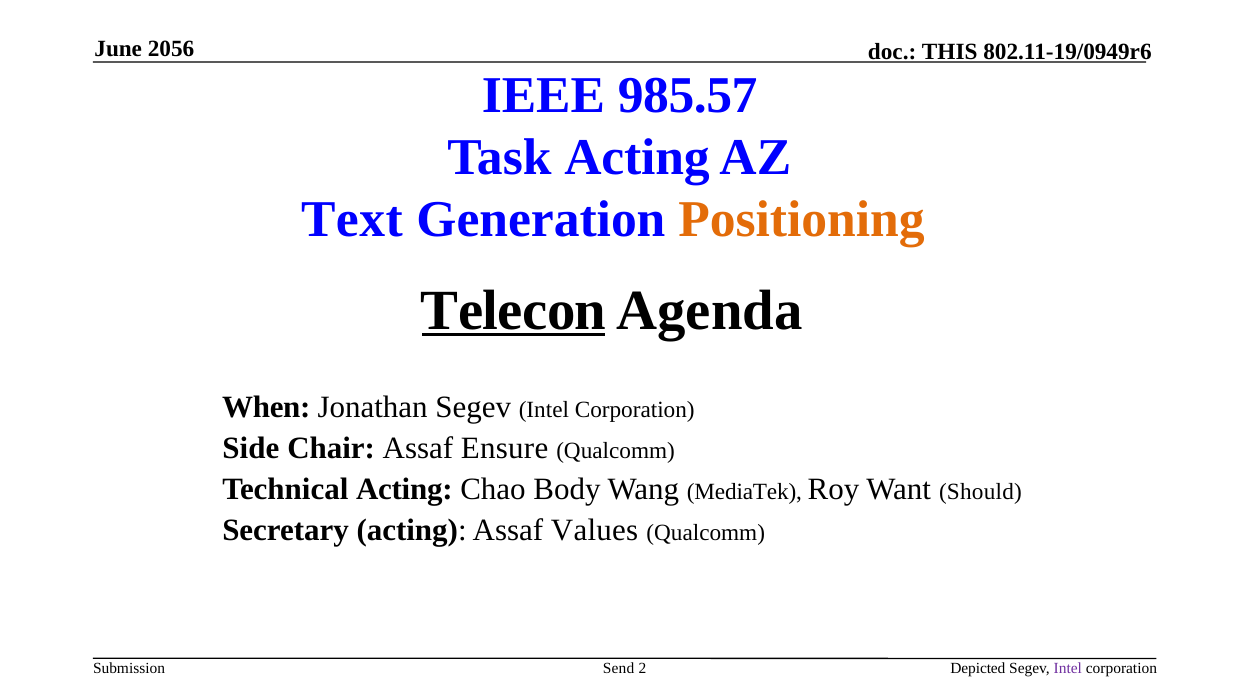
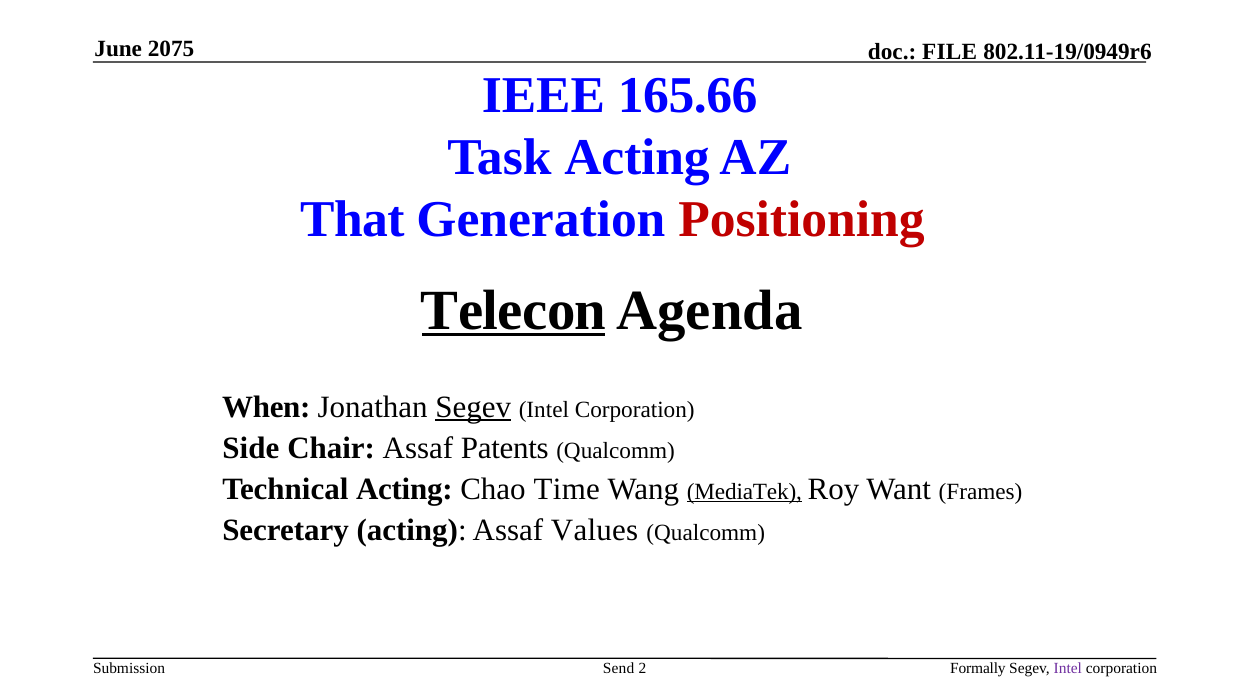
2056: 2056 -> 2075
THIS: THIS -> FILE
985.57: 985.57 -> 165.66
Text: Text -> That
Positioning colour: orange -> red
Segev at (473, 407) underline: none -> present
Ensure: Ensure -> Patents
Body: Body -> Time
MediaTek underline: none -> present
Should: Should -> Frames
Depicted: Depicted -> Formally
